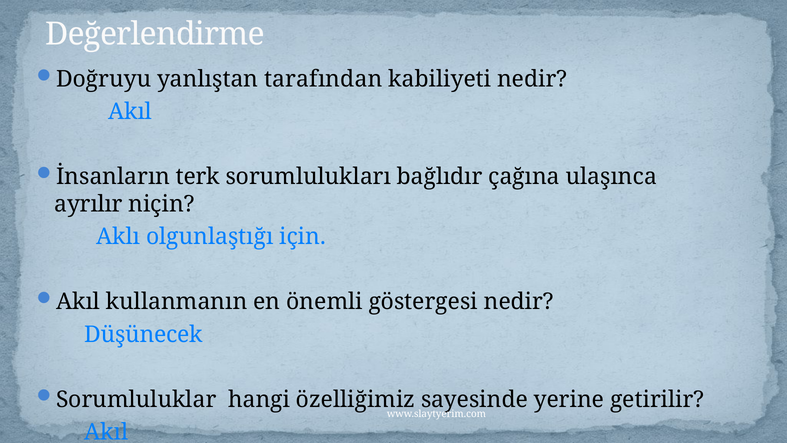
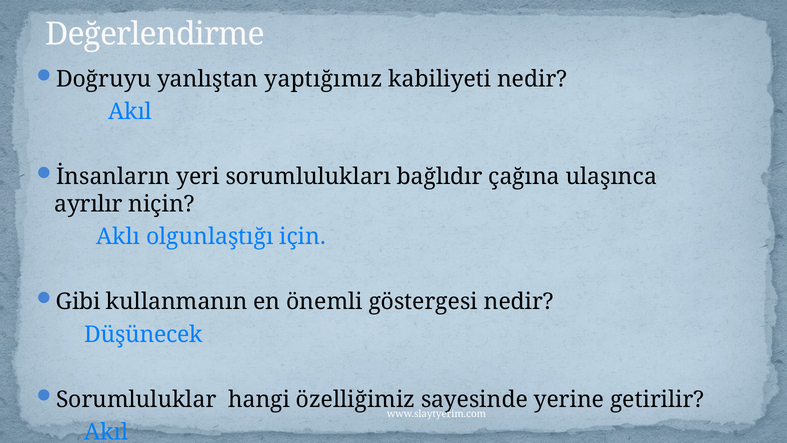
tarafından: tarafından -> yaptığımız
terk: terk -> yeri
Akıl at (78, 302): Akıl -> Gibi
